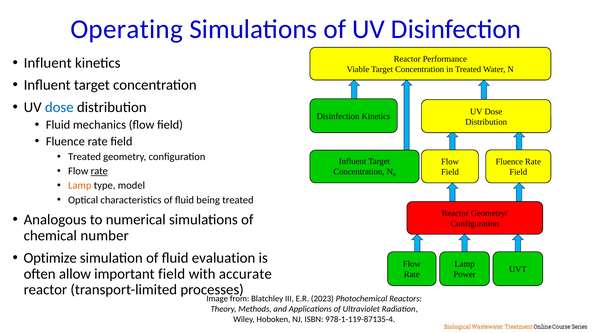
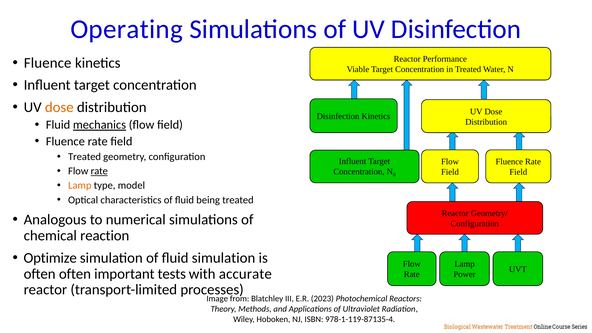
Influent at (48, 63): Influent -> Fluence
dose at (59, 107) colour: blue -> orange
mechanics underline: none -> present
number: number -> reaction
fluid evaluation: evaluation -> simulation
often allow: allow -> often
important field: field -> tests
